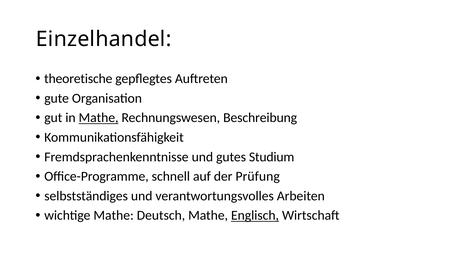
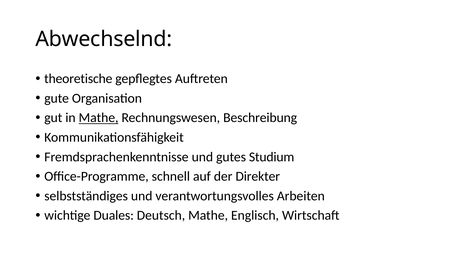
Einzelhandel: Einzelhandel -> Abwechselnd
Prüfung: Prüfung -> Direkter
wichtige Mathe: Mathe -> Duales
Englisch underline: present -> none
